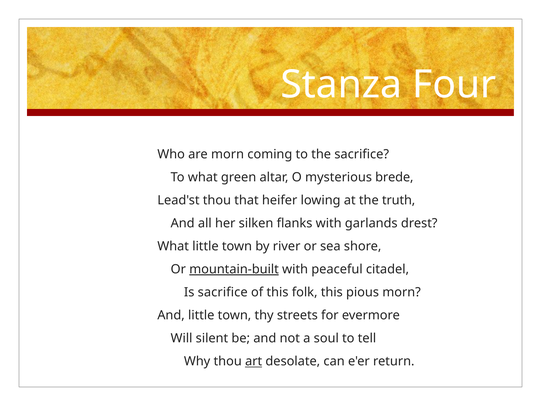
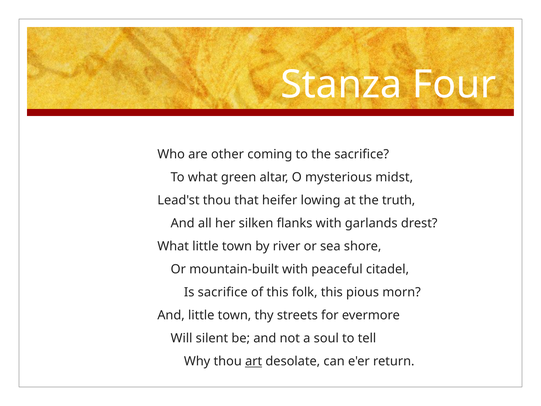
are morn: morn -> other
brede: brede -> midst
mountain-built underline: present -> none
